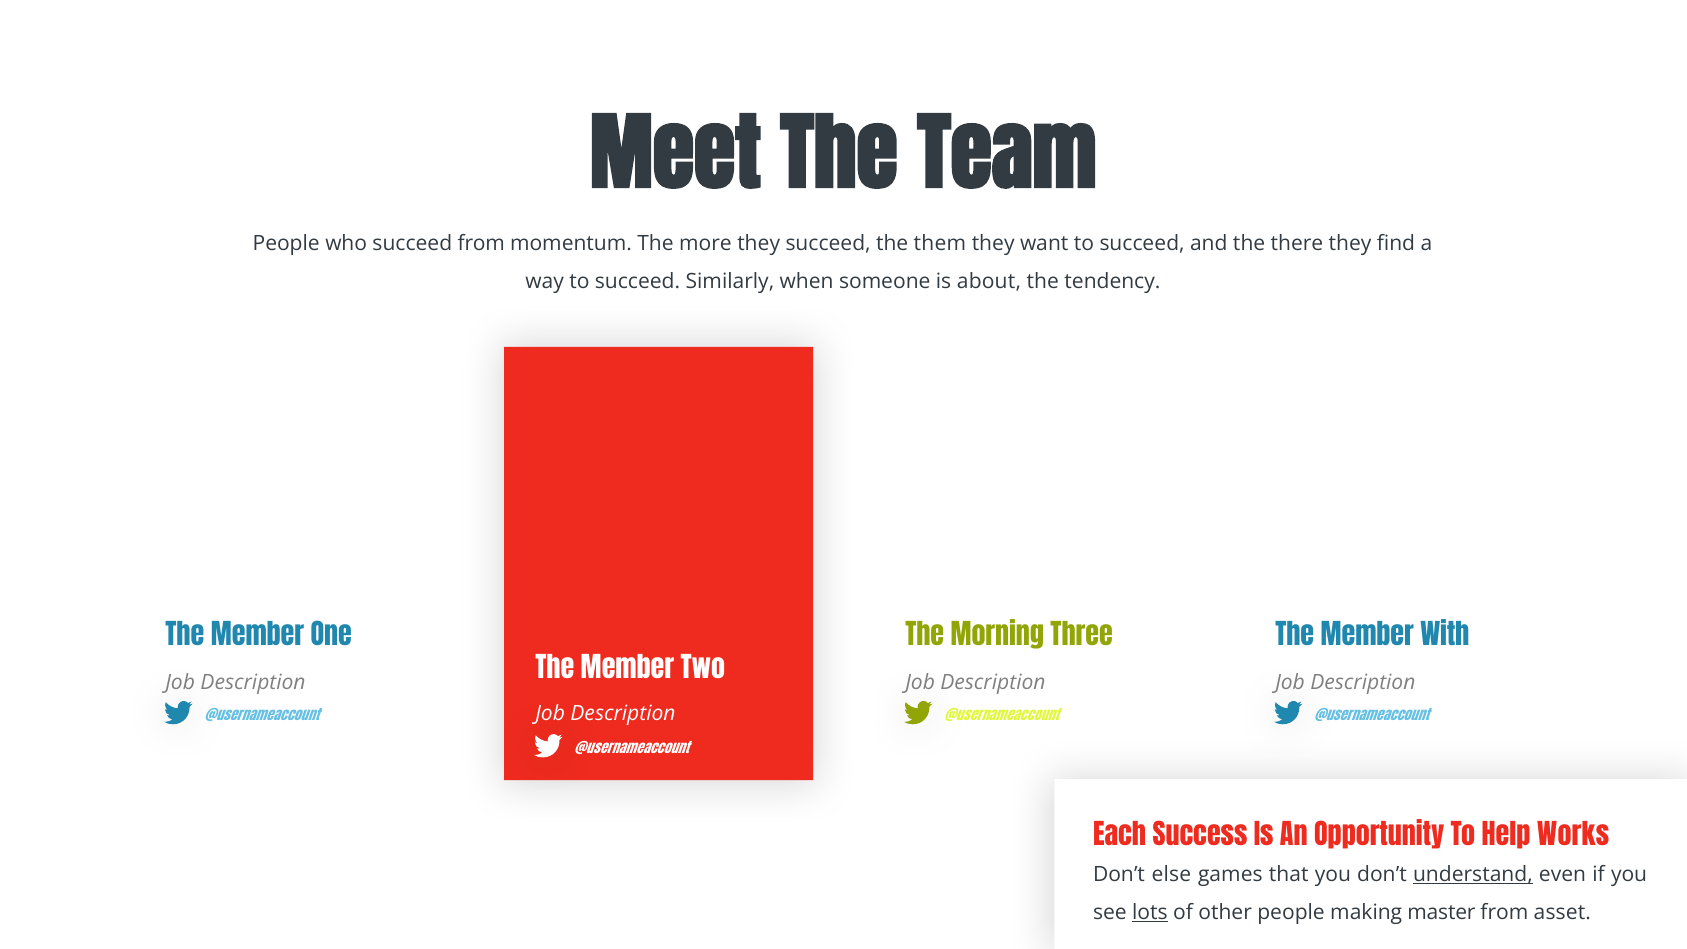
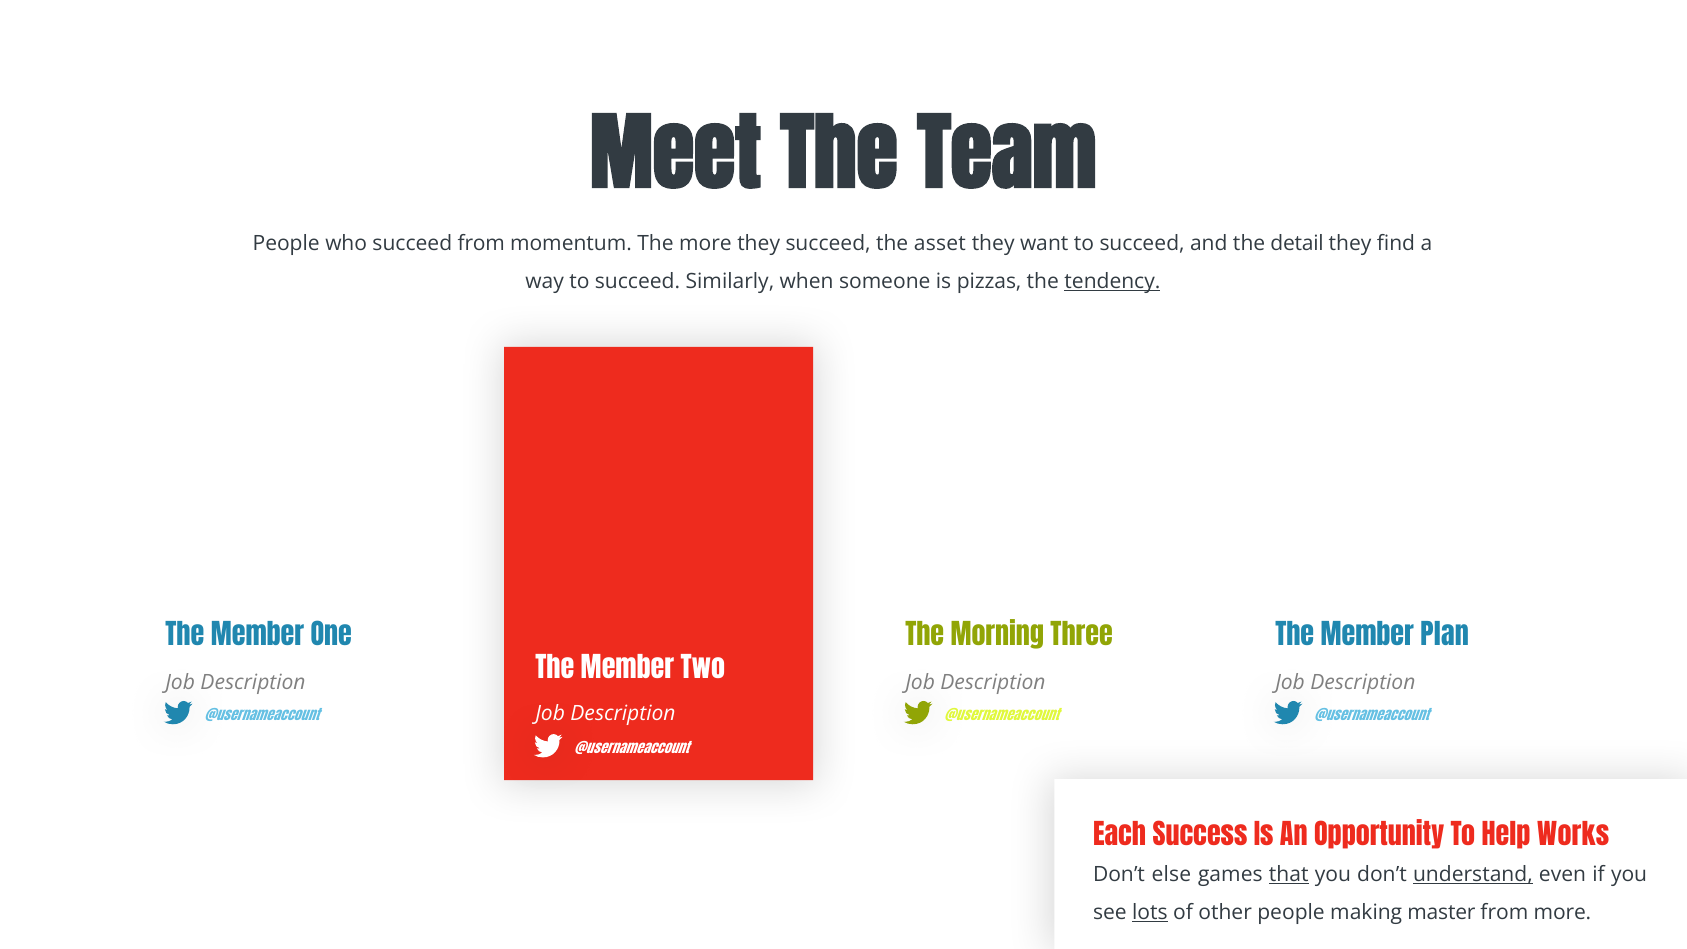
them: them -> asset
there: there -> detail
about: about -> pizzas
tendency underline: none -> present
With: With -> Plan
that underline: none -> present
from asset: asset -> more
